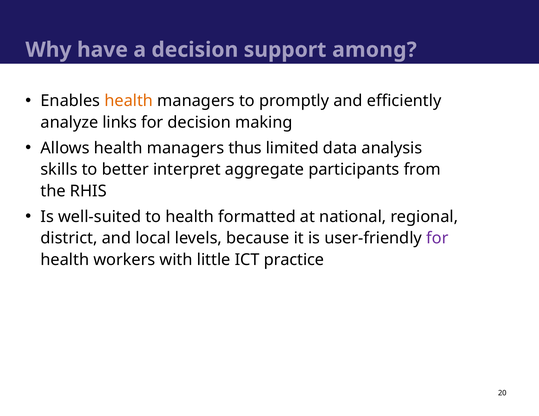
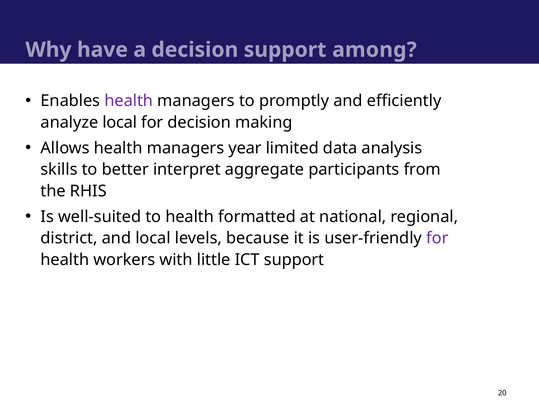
health at (129, 101) colour: orange -> purple
analyze links: links -> local
thus: thus -> year
ICT practice: practice -> support
